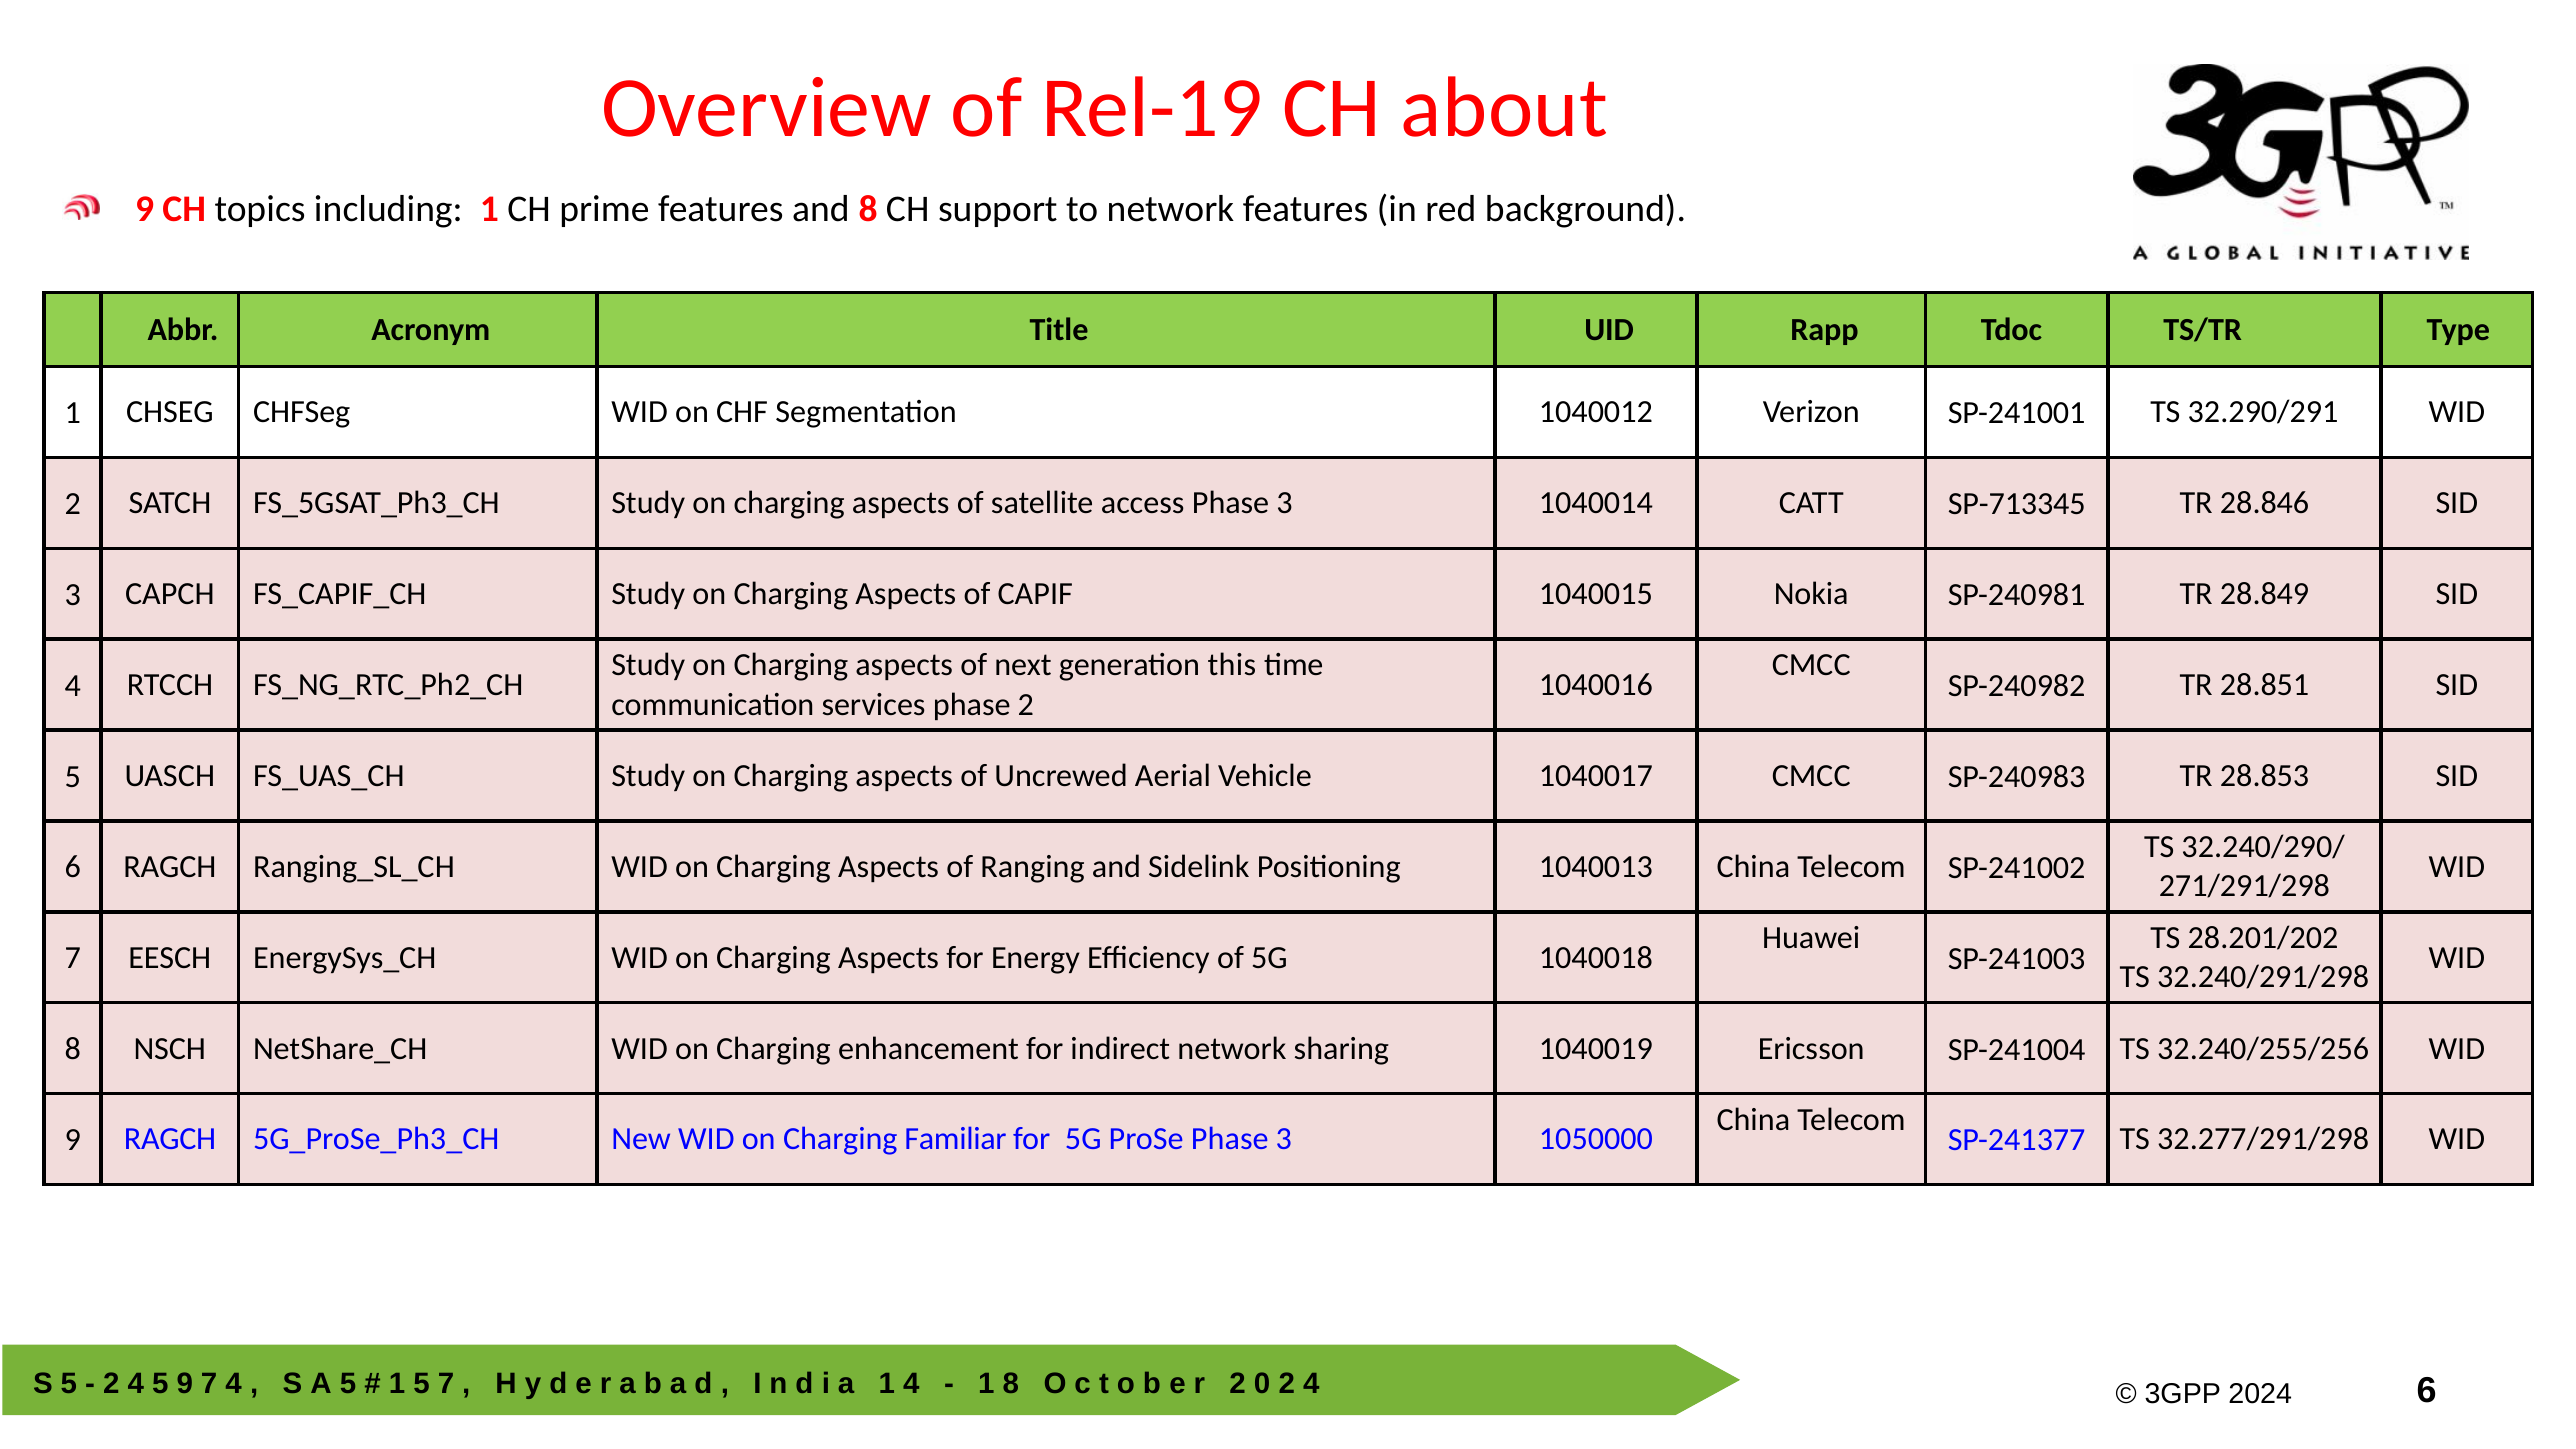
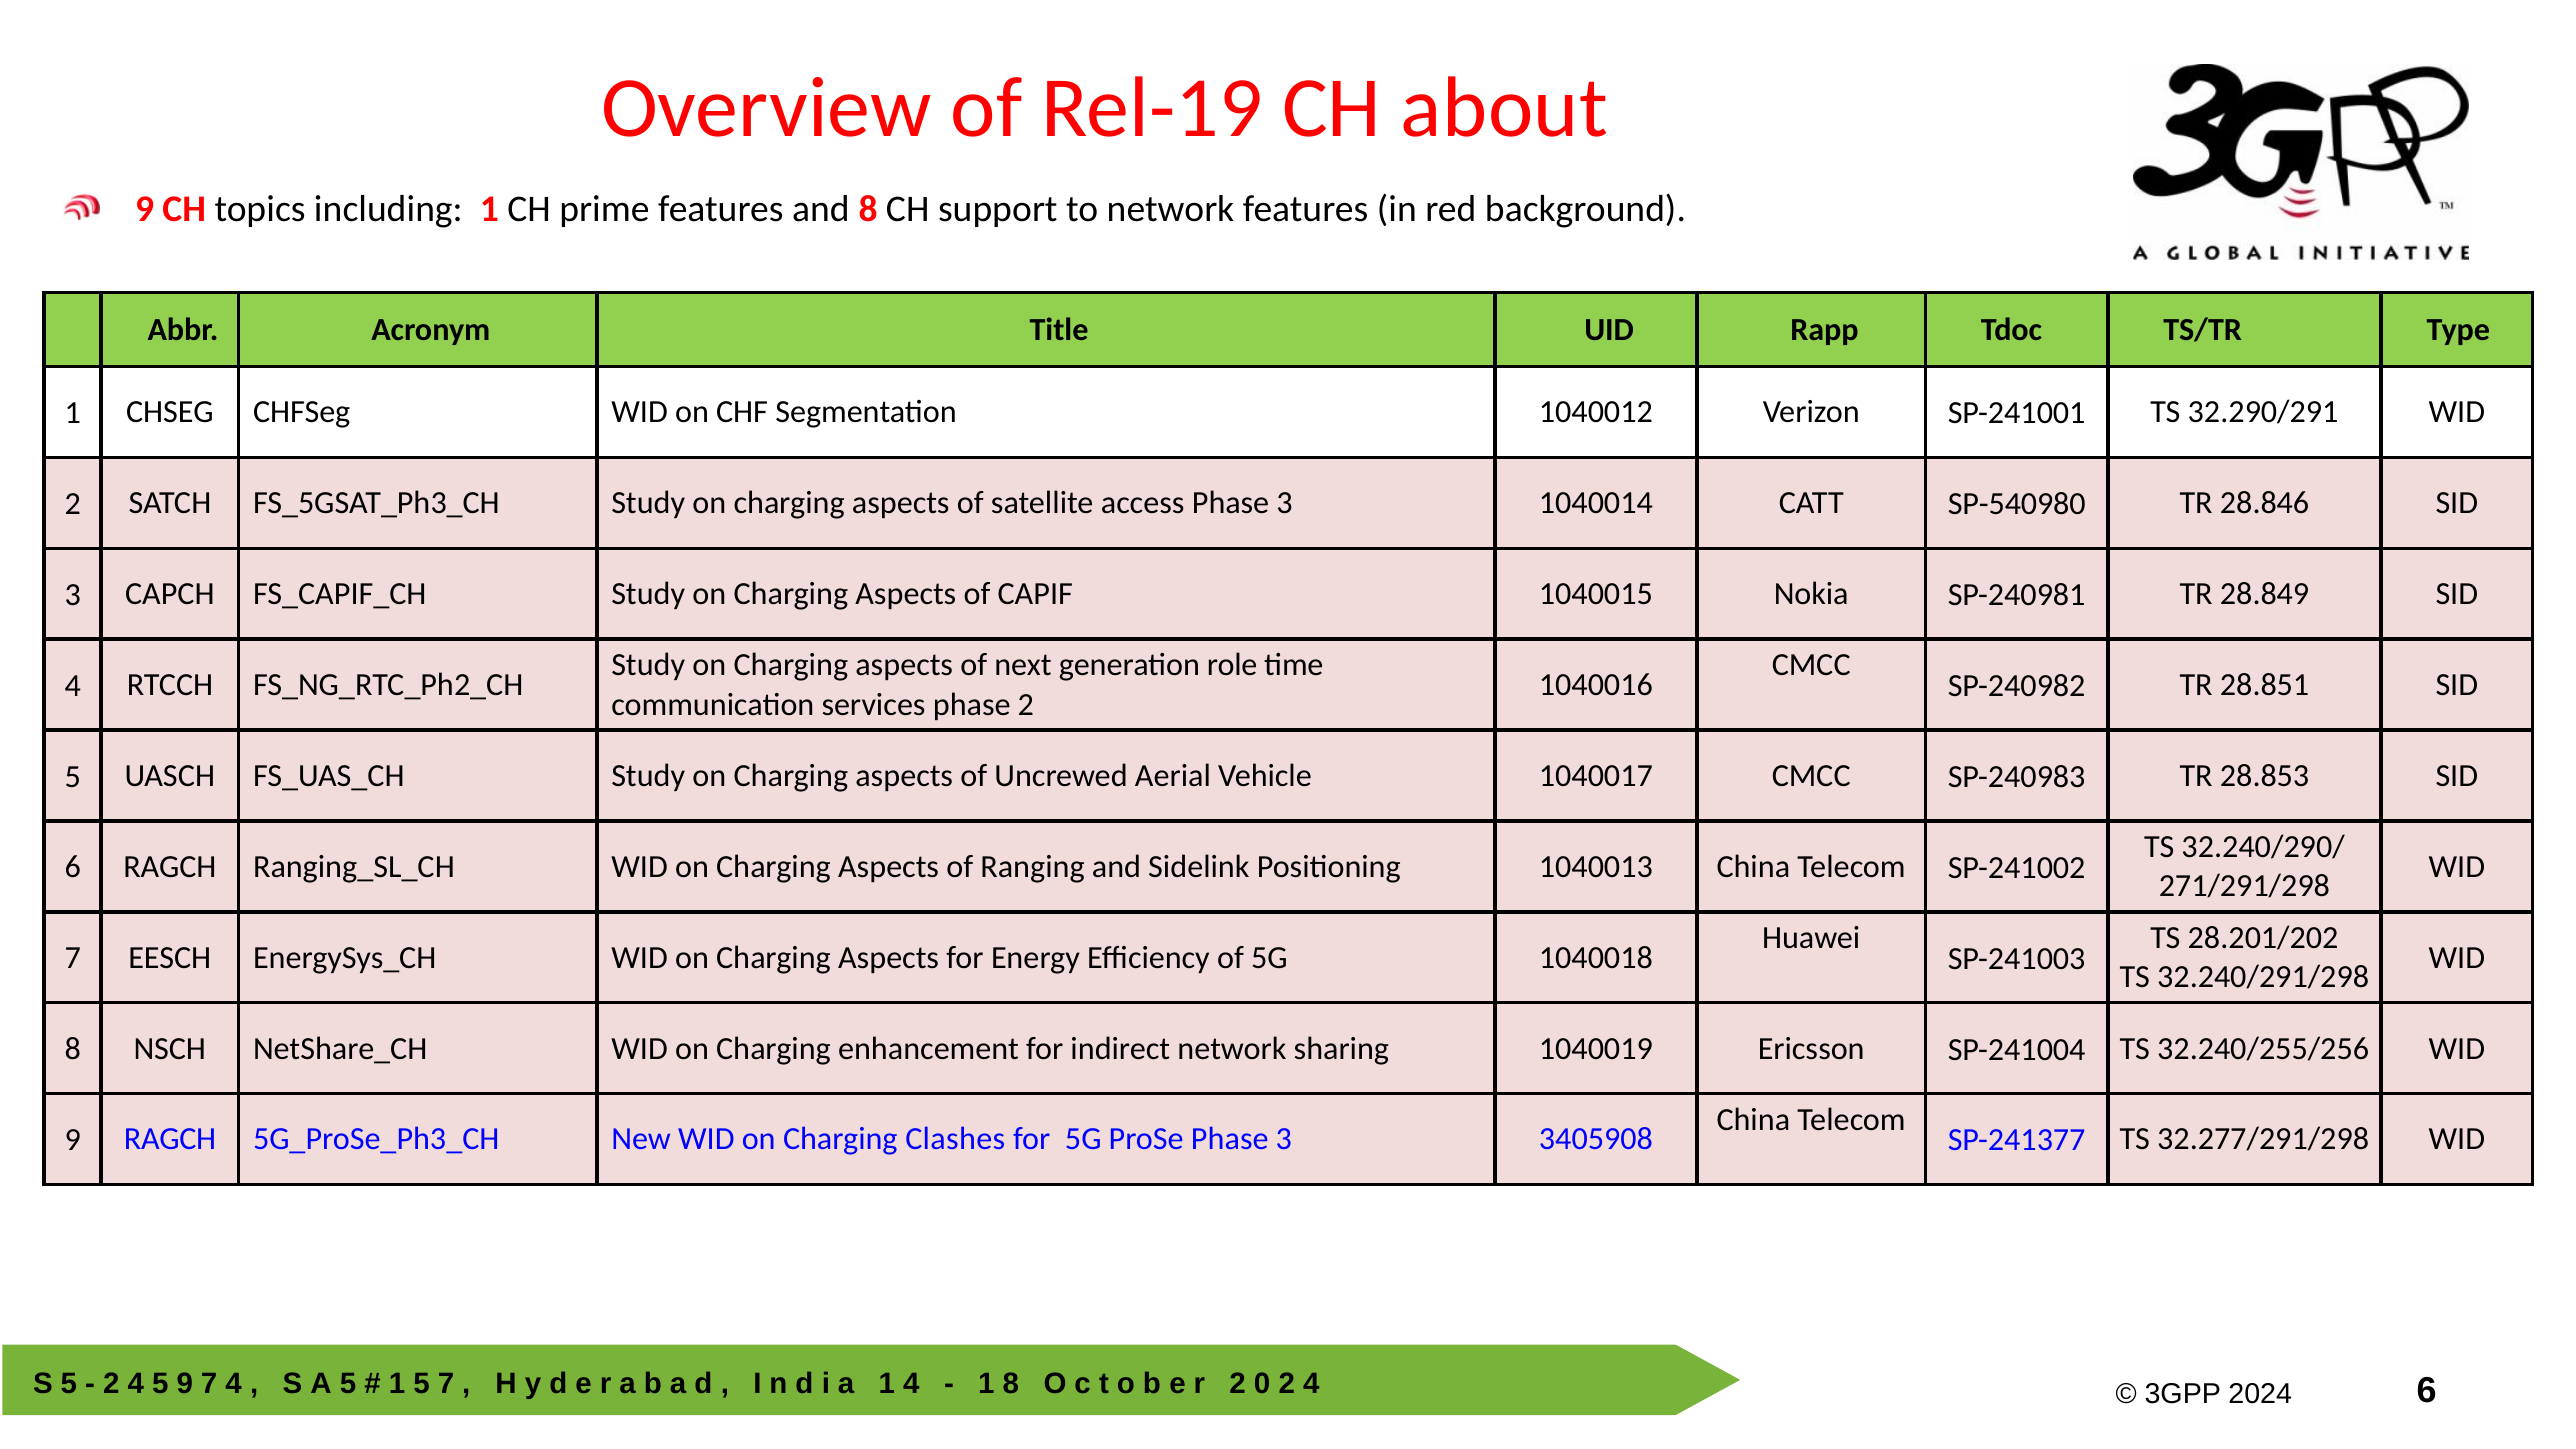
SP-713345: SP-713345 -> SP-540980
this: this -> role
Familiar: Familiar -> Clashes
1050000: 1050000 -> 3405908
